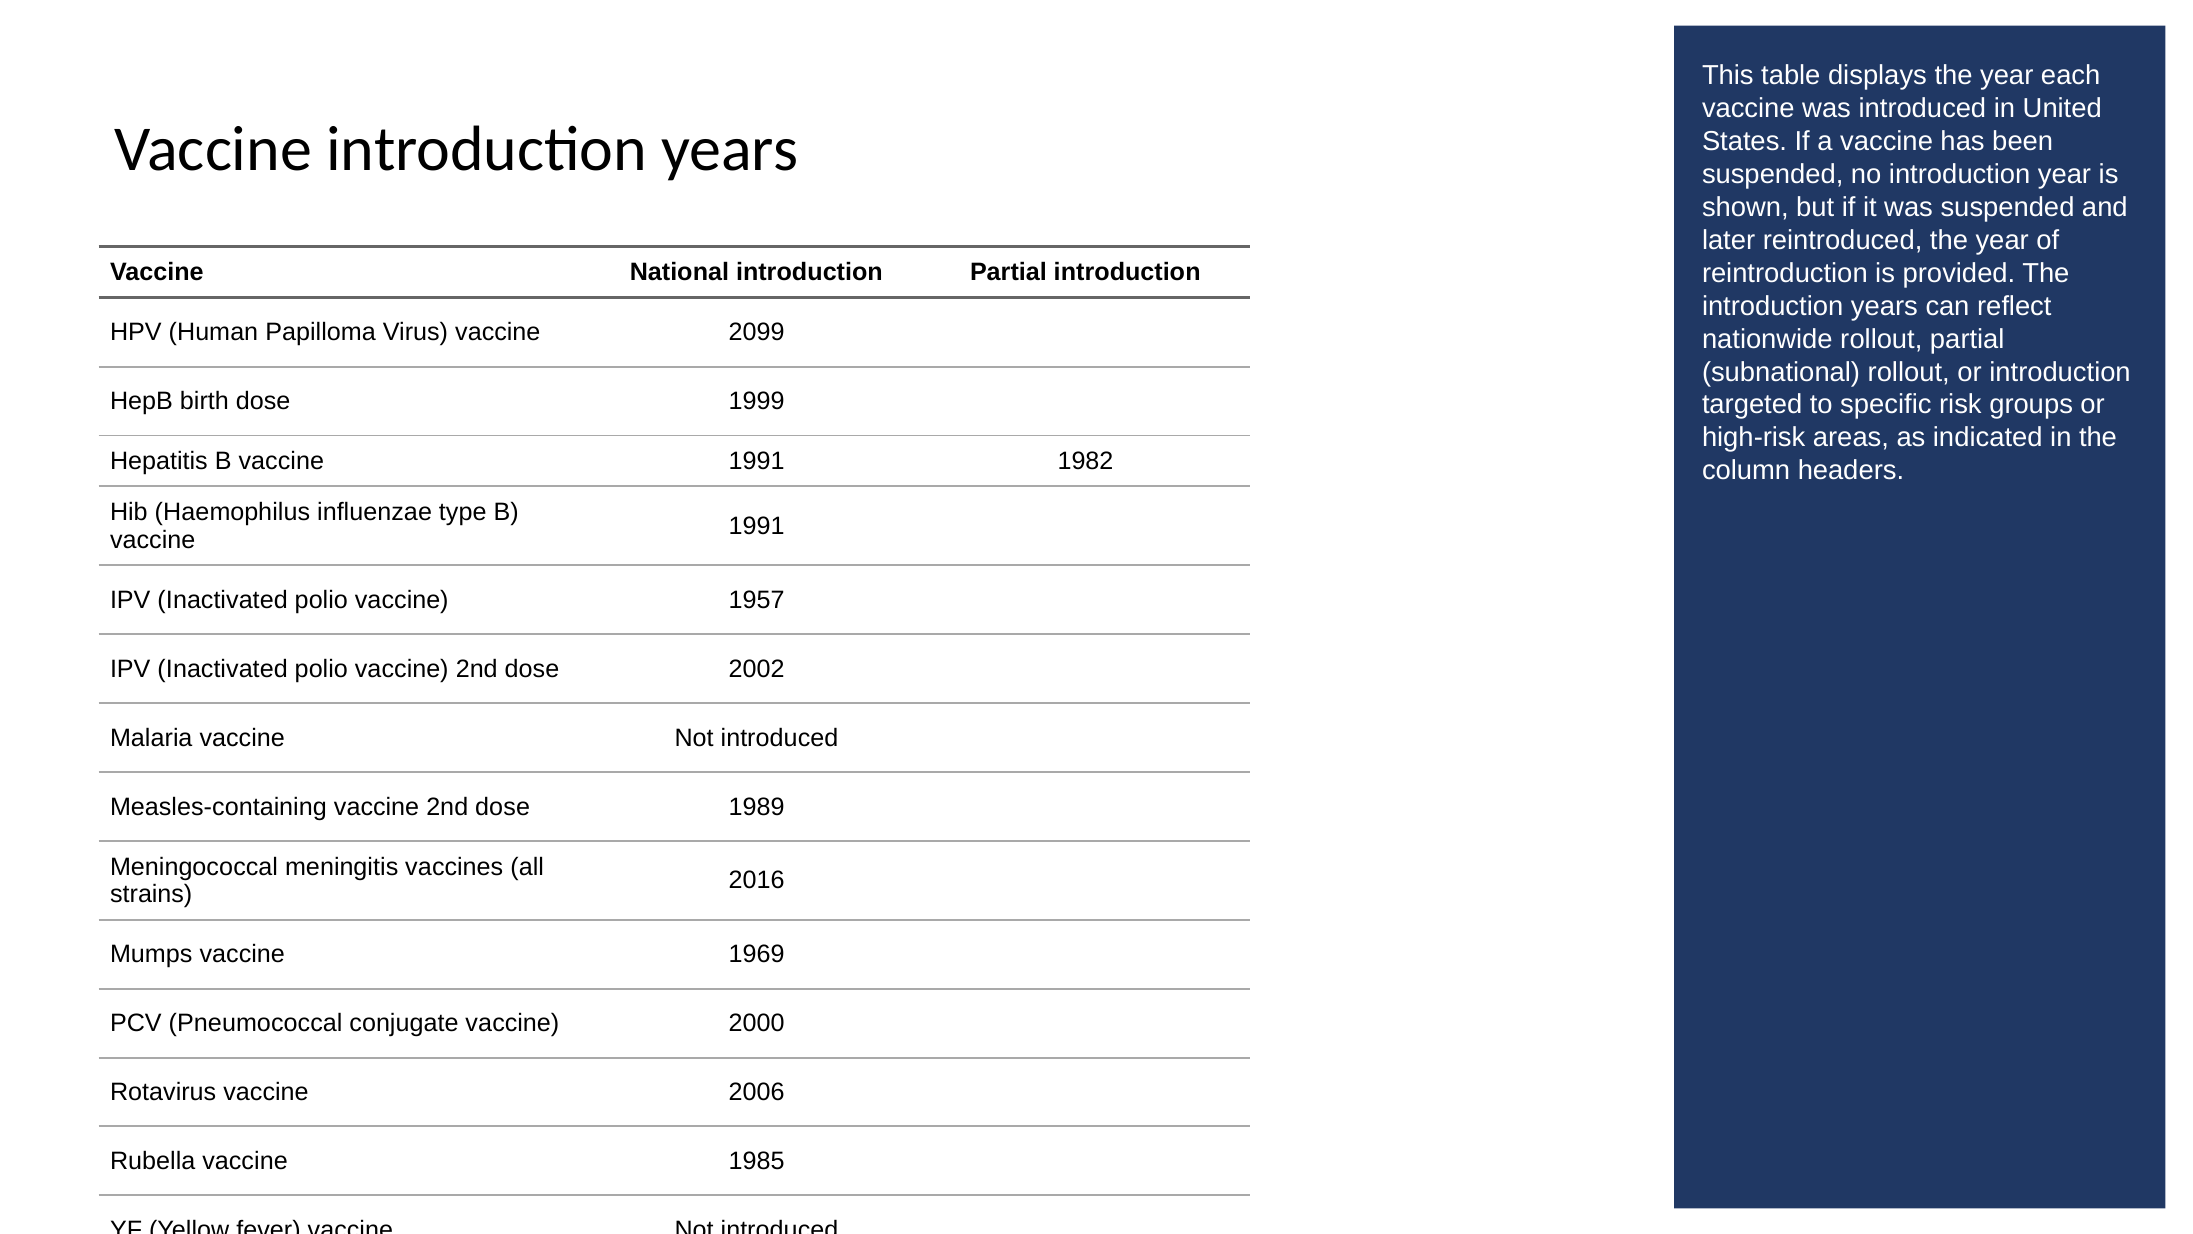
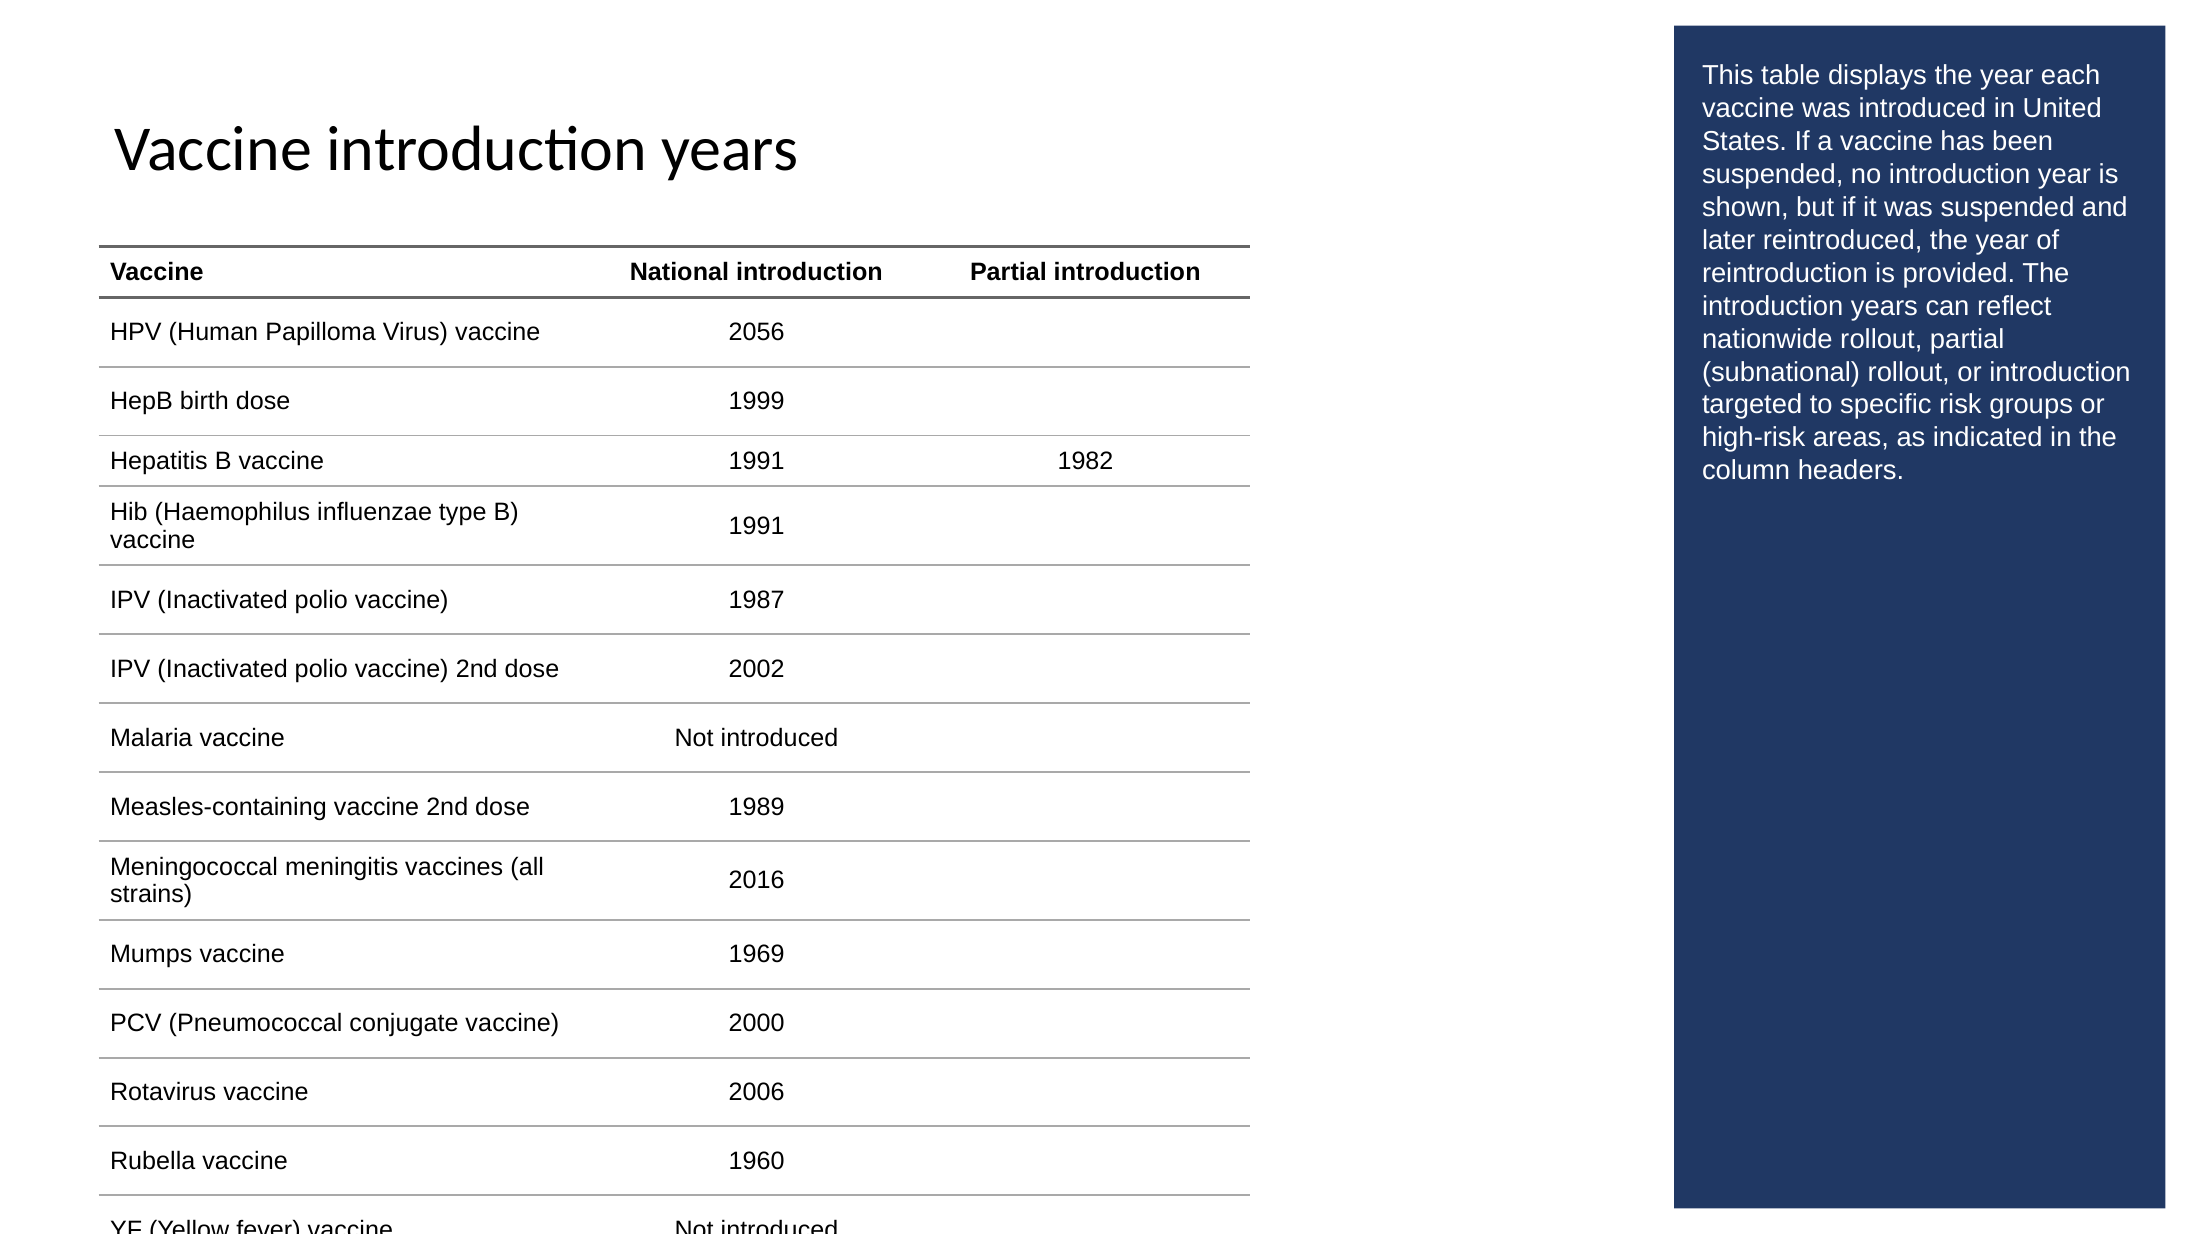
2099: 2099 -> 2056
1957: 1957 -> 1987
1985: 1985 -> 1960
